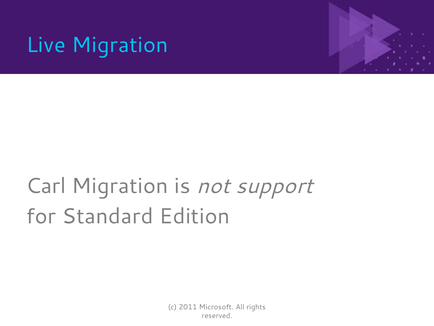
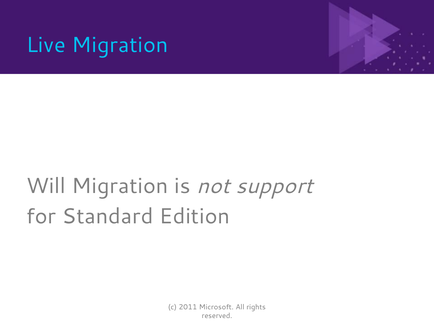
Carl: Carl -> Will
